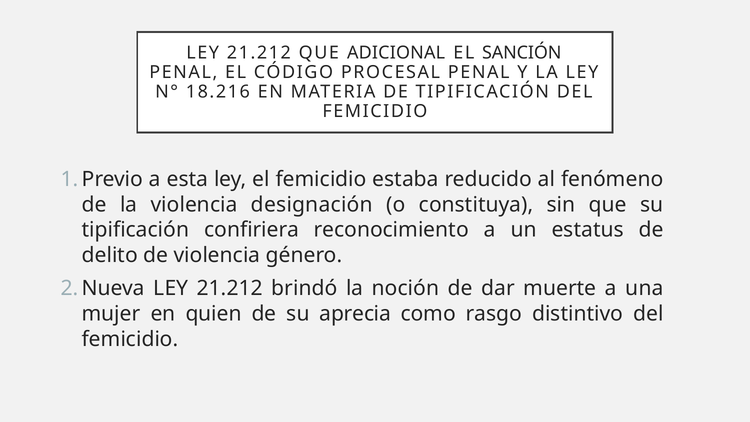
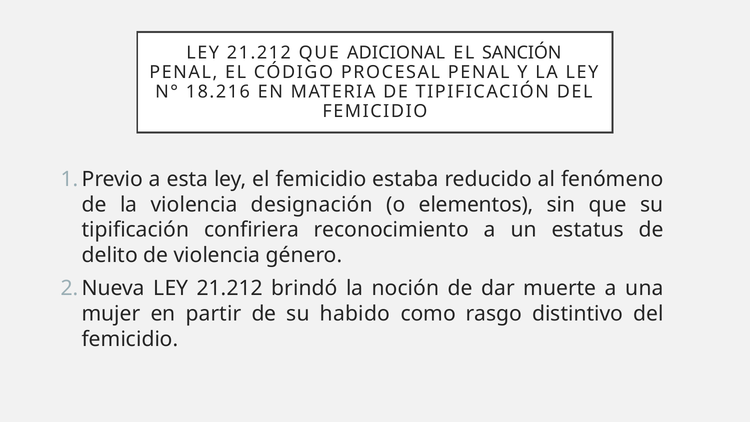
constituya: constituya -> elementos
quien: quien -> partir
aprecia: aprecia -> habido
